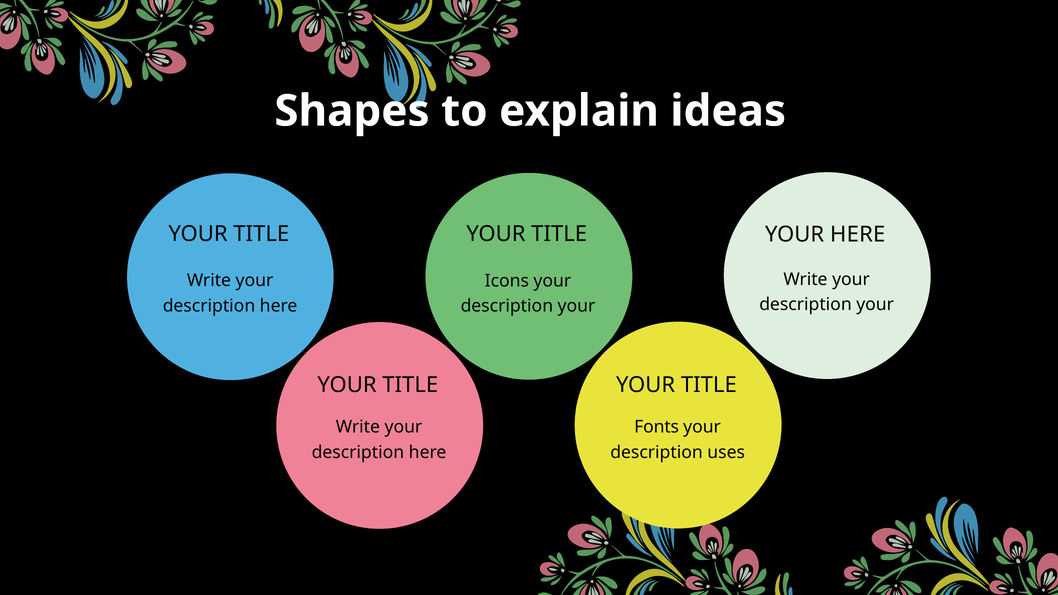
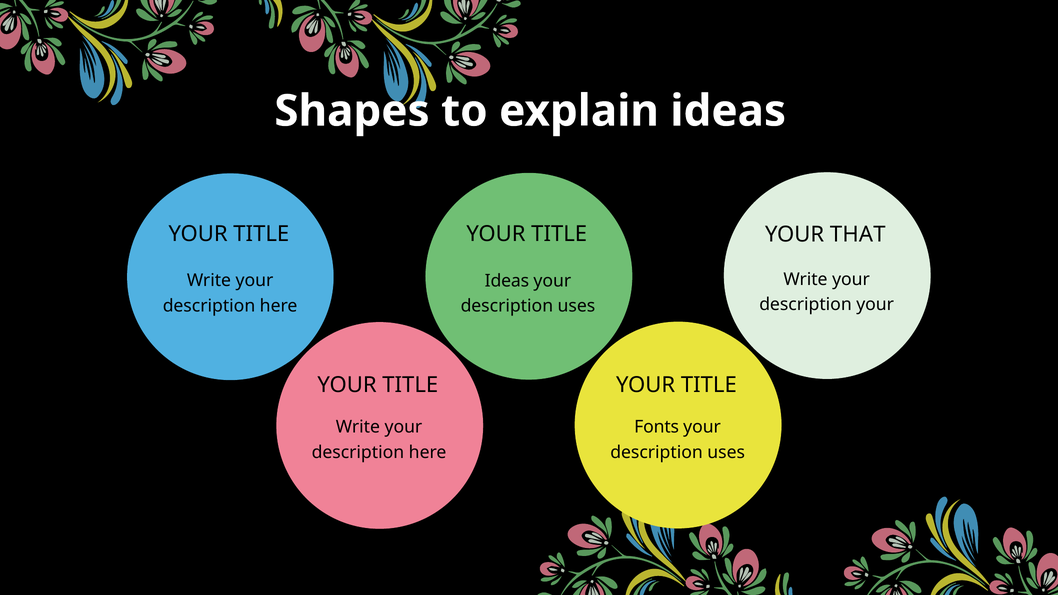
YOUR HERE: HERE -> THAT
Icons at (507, 281): Icons -> Ideas
your at (576, 306): your -> uses
